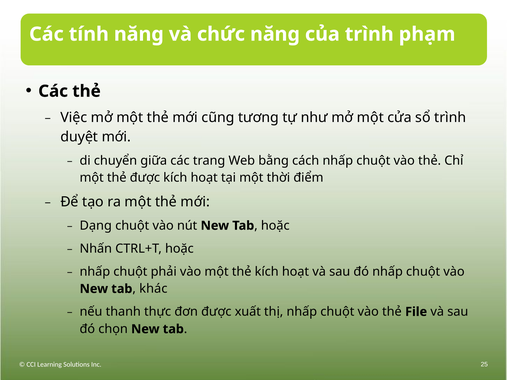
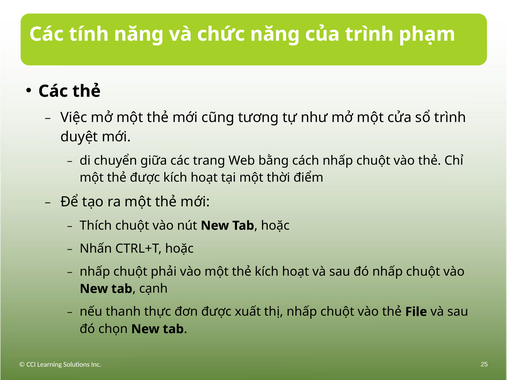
Dạng: Dạng -> Thích
khác: khác -> cạnh
